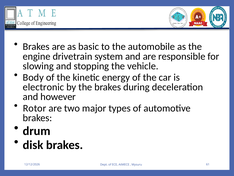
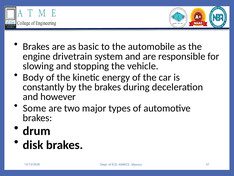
electronic: electronic -> constantly
Rotor: Rotor -> Some
